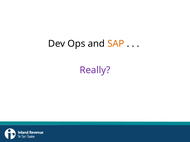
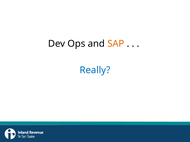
Really colour: purple -> blue
